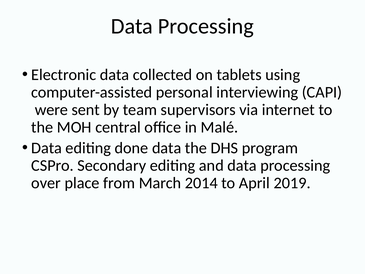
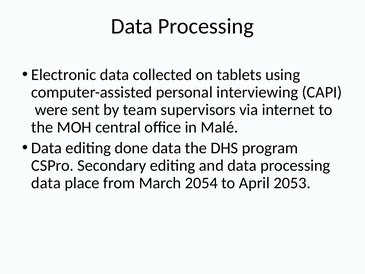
over at (46, 183): over -> data
2014: 2014 -> 2054
2019: 2019 -> 2053
